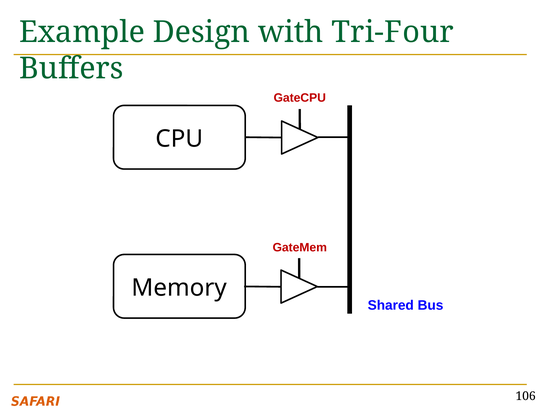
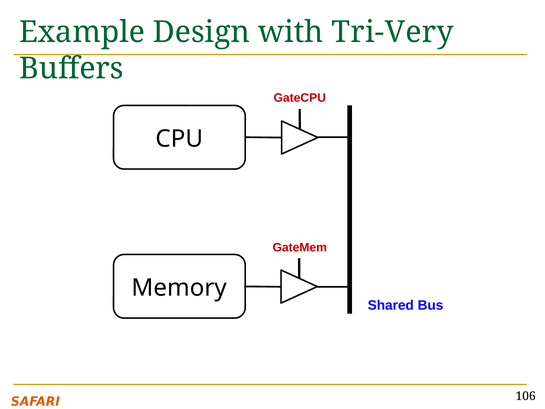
Tri-Four: Tri-Four -> Tri-Very
